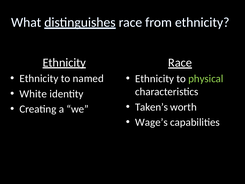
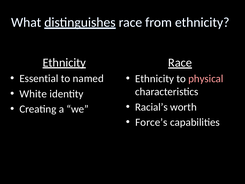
Ethnicity at (39, 78): Ethnicity -> Essential
physical colour: light green -> pink
Taken’s: Taken’s -> Racial’s
Wage’s: Wage’s -> Force’s
